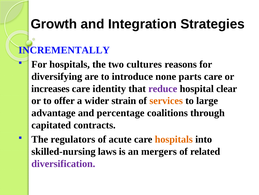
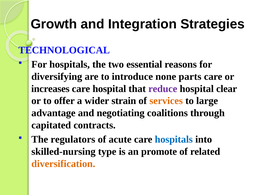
INCREMENTALLY: INCREMENTALLY -> TECHNOLOGICAL
cultures: cultures -> essential
care identity: identity -> hospital
percentage: percentage -> negotiating
hospitals at (174, 139) colour: orange -> blue
laws: laws -> type
mergers: mergers -> promote
diversification colour: purple -> orange
